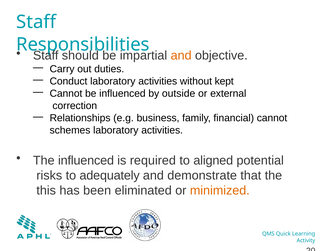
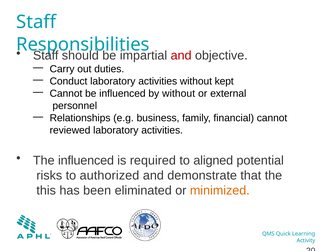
and at (181, 55) colour: orange -> red
by outside: outside -> without
correction: correction -> personnel
schemes: schemes -> reviewed
adequately: adequately -> authorized
